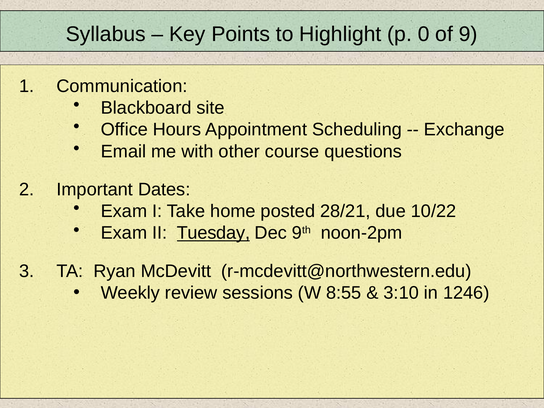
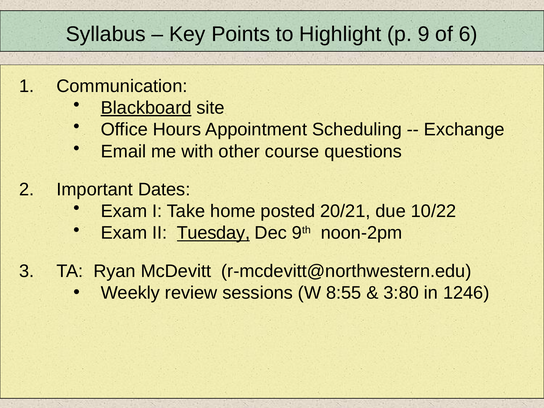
0: 0 -> 9
9: 9 -> 6
Blackboard underline: none -> present
28/21: 28/21 -> 20/21
3:10: 3:10 -> 3:80
